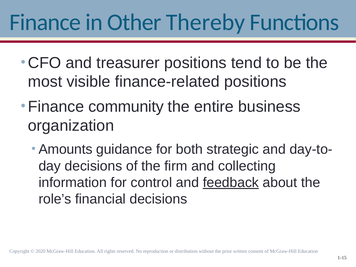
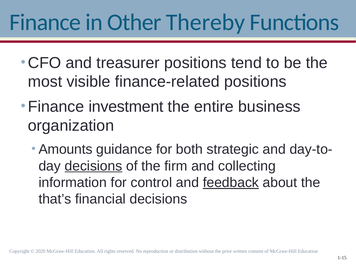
community: community -> investment
decisions at (93, 166) underline: none -> present
role’s: role’s -> that’s
